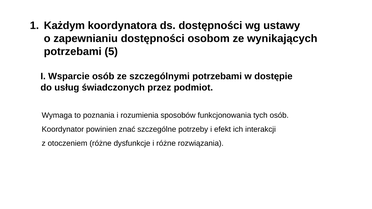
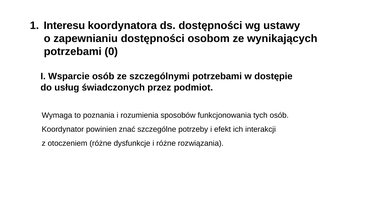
Każdym: Każdym -> Interesu
5: 5 -> 0
